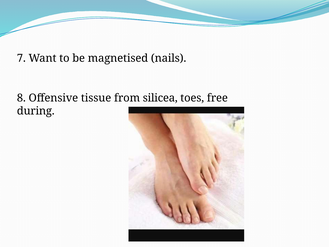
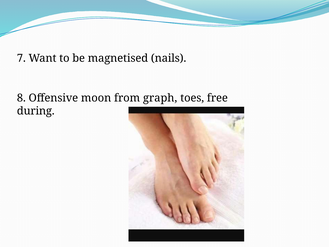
tissue: tissue -> moon
silicea: silicea -> graph
